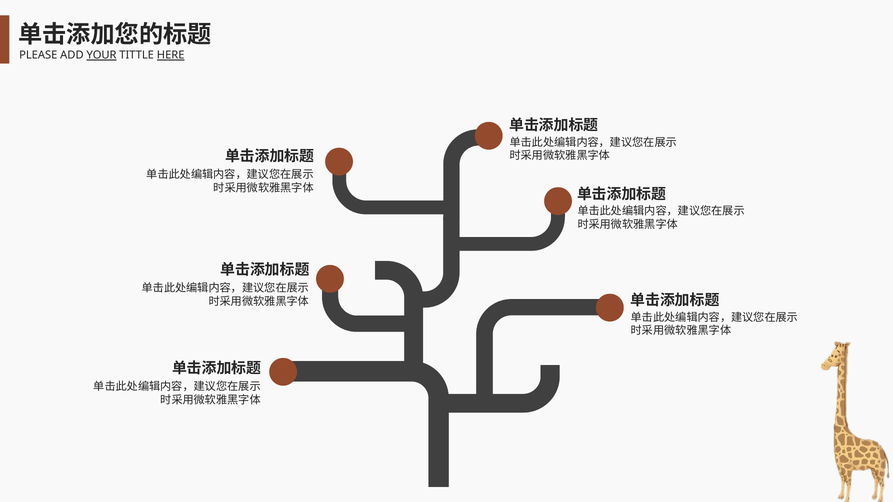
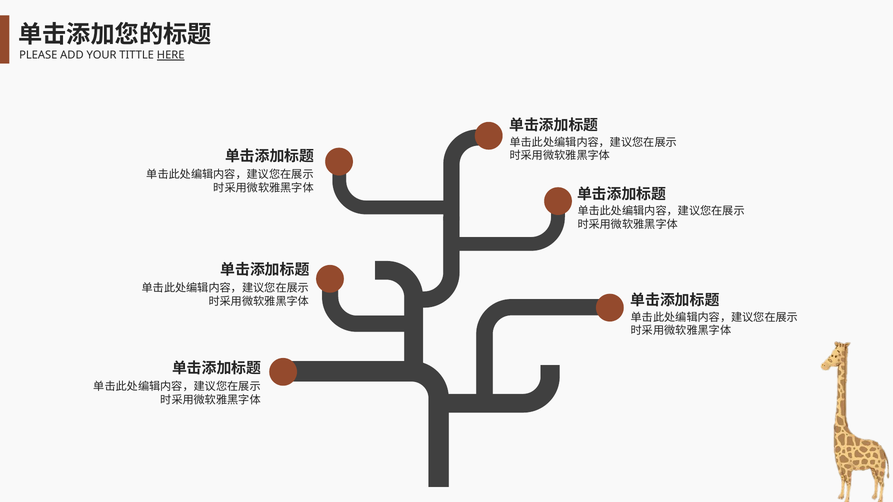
YOUR underline: present -> none
